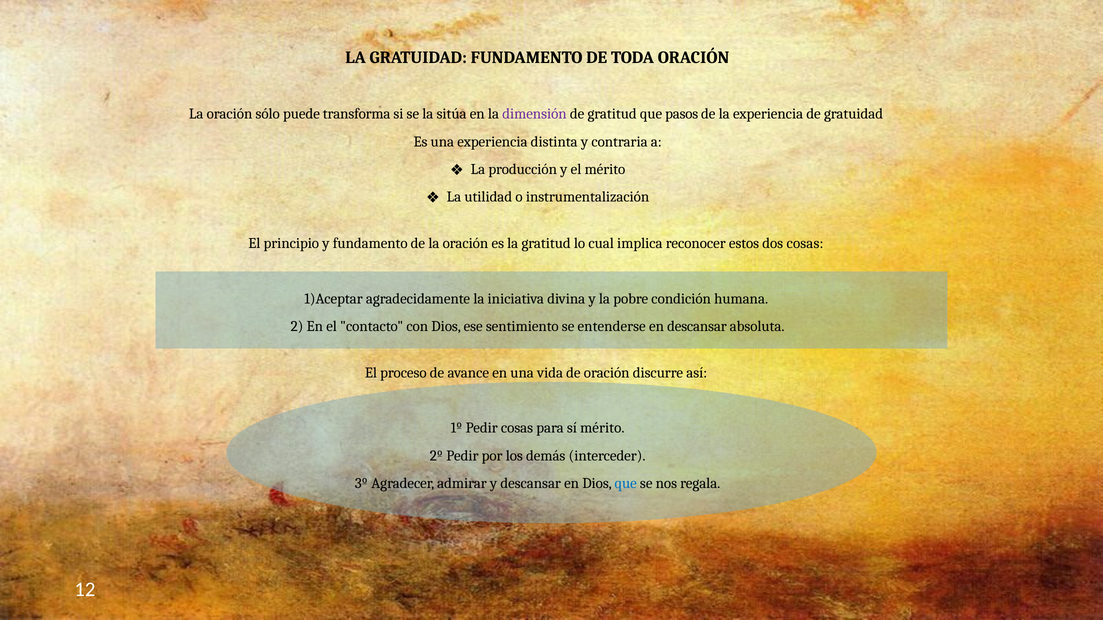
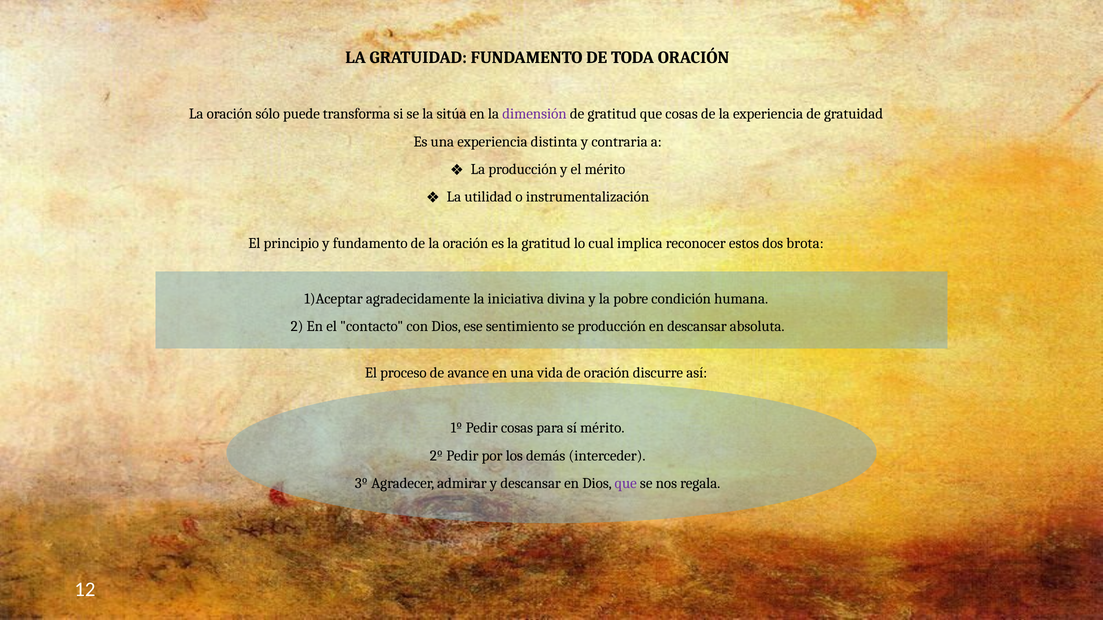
que pasos: pasos -> cosas
dos cosas: cosas -> brota
se entenderse: entenderse -> producción
que at (626, 484) colour: blue -> purple
